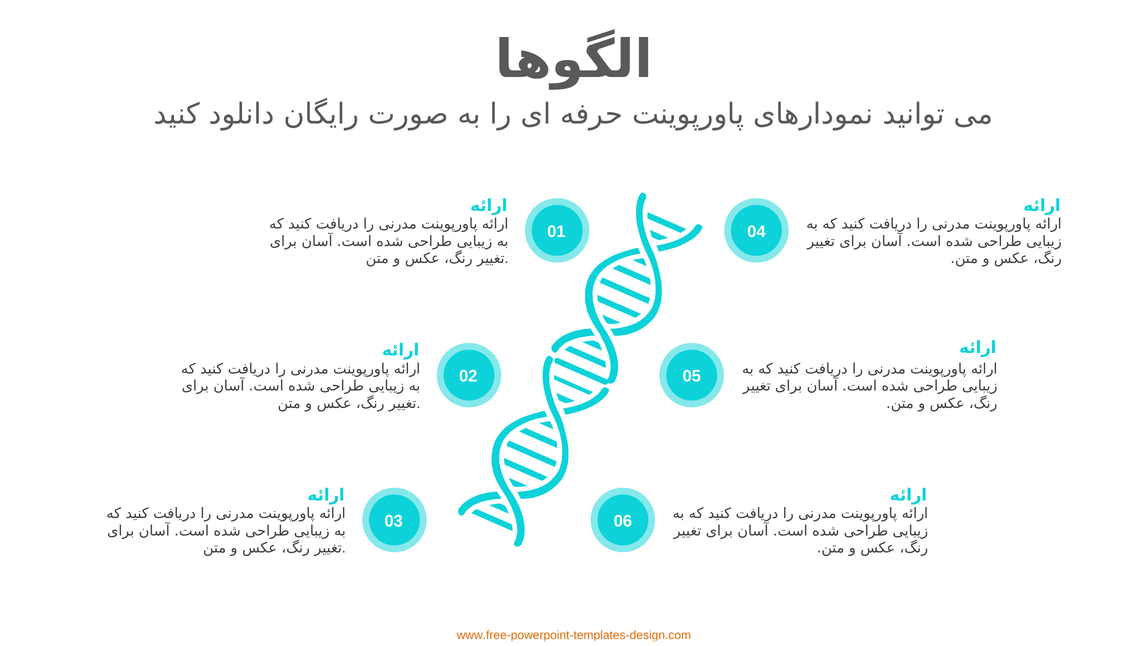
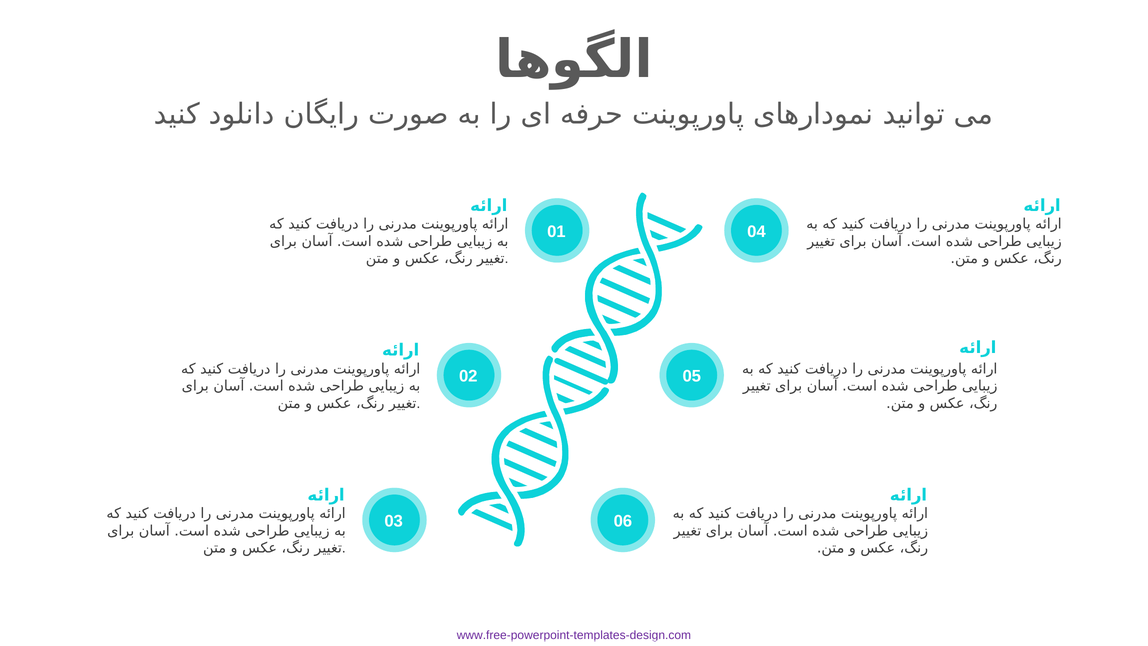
www.free-powerpoint-templates-design.com colour: orange -> purple
